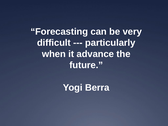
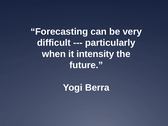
advance: advance -> intensity
